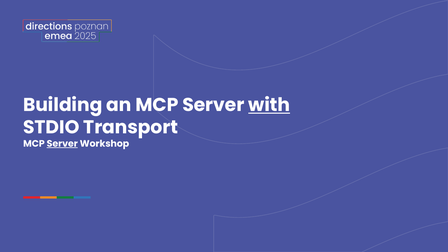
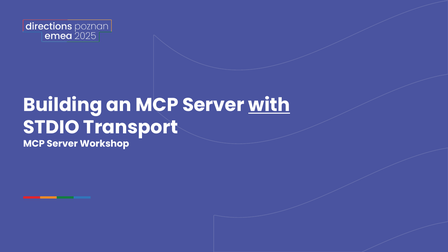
Server at (62, 144) underline: present -> none
